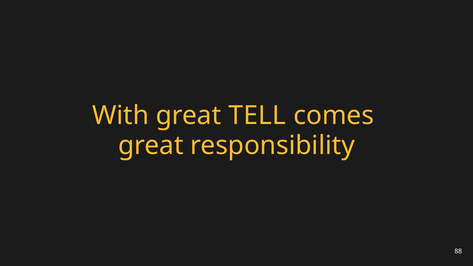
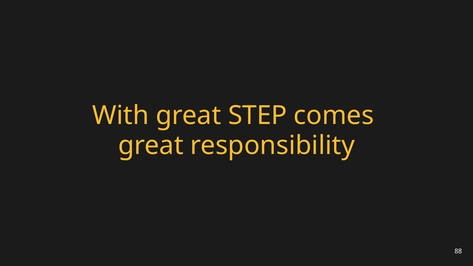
TELL: TELL -> STEP
